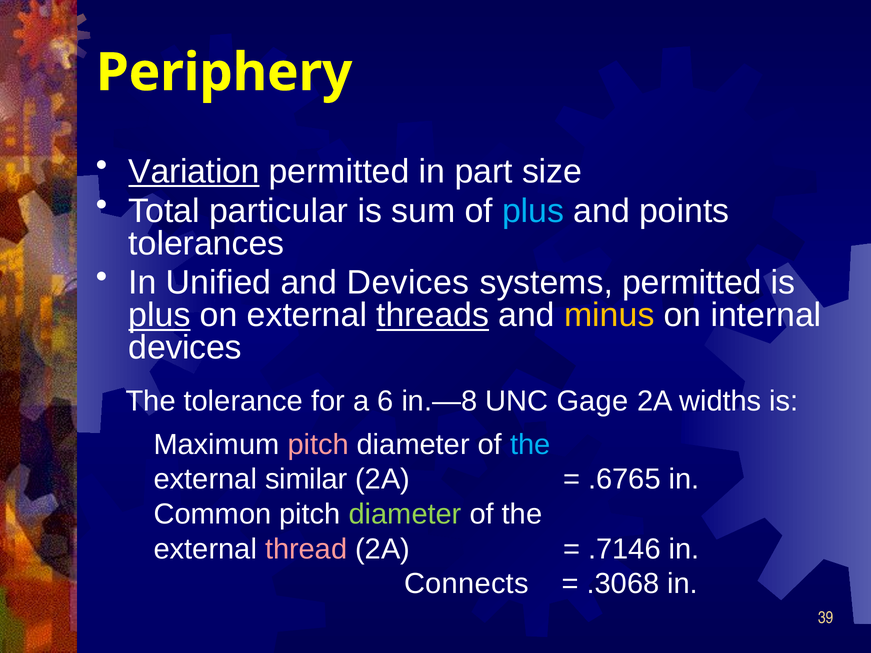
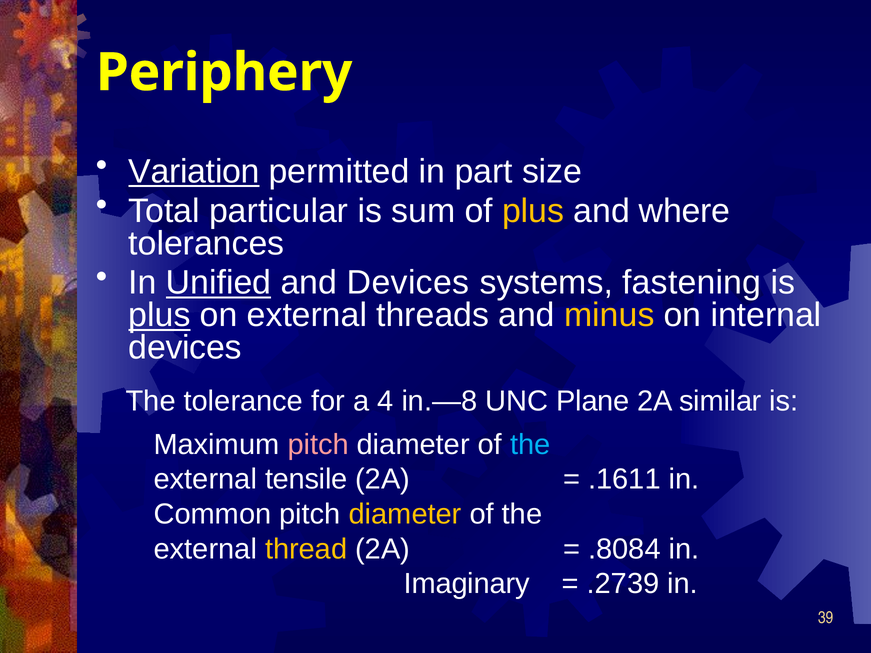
plus at (533, 211) colour: light blue -> yellow
points: points -> where
Unified underline: none -> present
systems permitted: permitted -> fastening
threads underline: present -> none
6: 6 -> 4
Gage: Gage -> Plane
widths: widths -> similar
similar: similar -> tensile
.6765: .6765 -> .1611
diameter at (405, 514) colour: light green -> yellow
thread colour: pink -> yellow
.7146: .7146 -> .8084
Connects: Connects -> Imaginary
.3068: .3068 -> .2739
